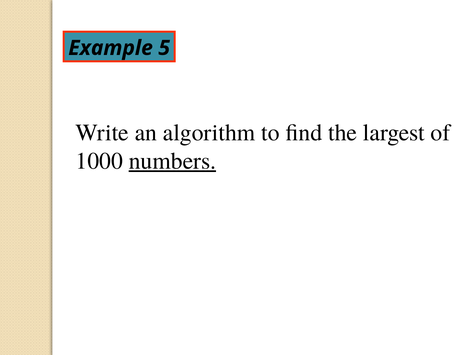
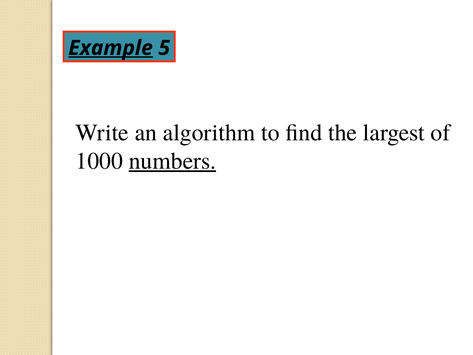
Example underline: none -> present
